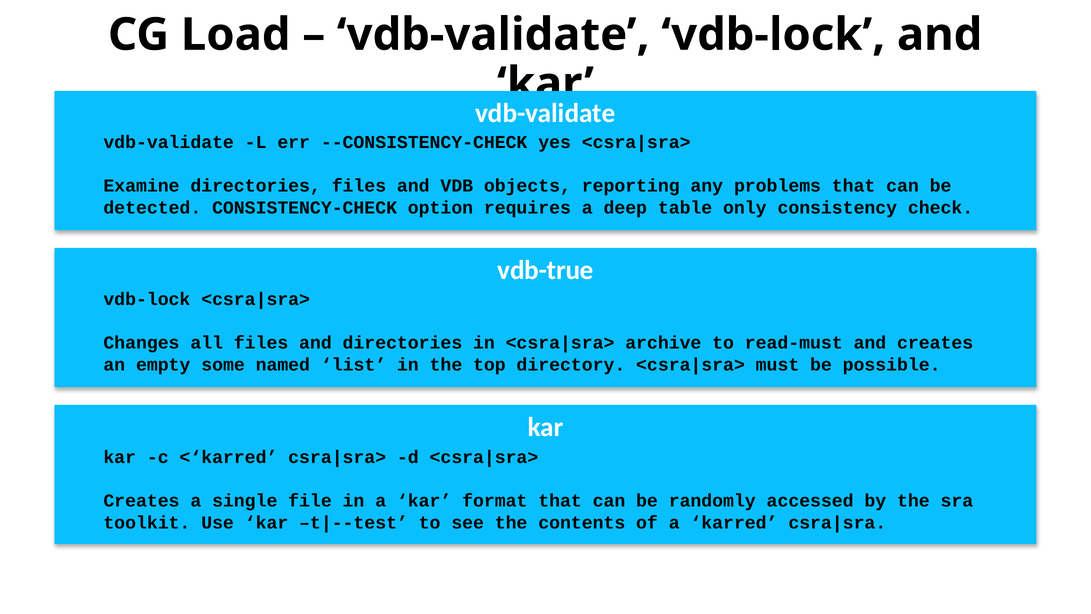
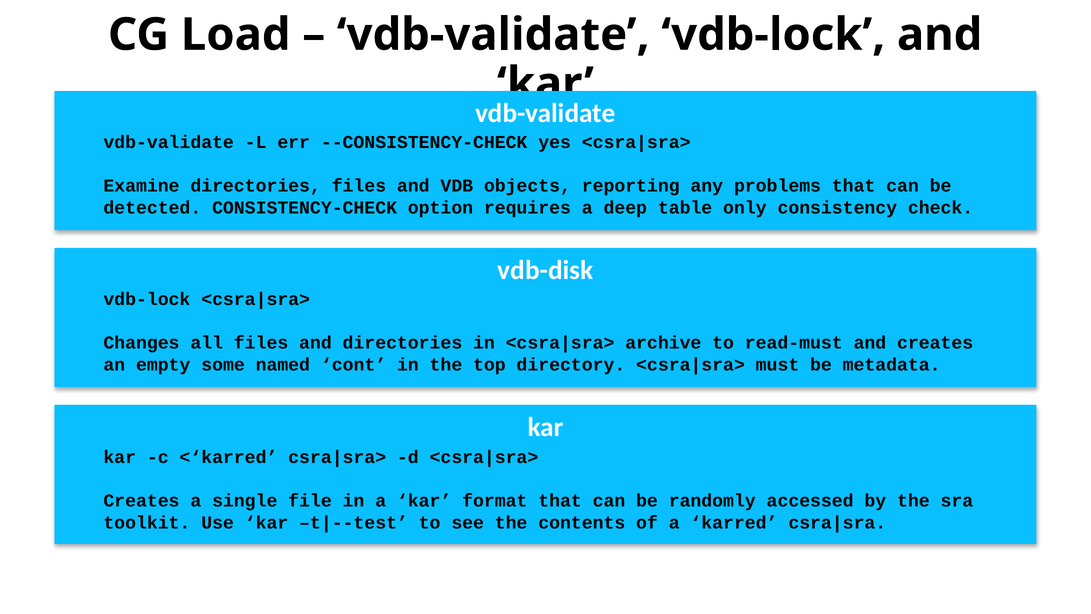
vdb-true: vdb-true -> vdb-disk
list: list -> cont
possible: possible -> metadata
